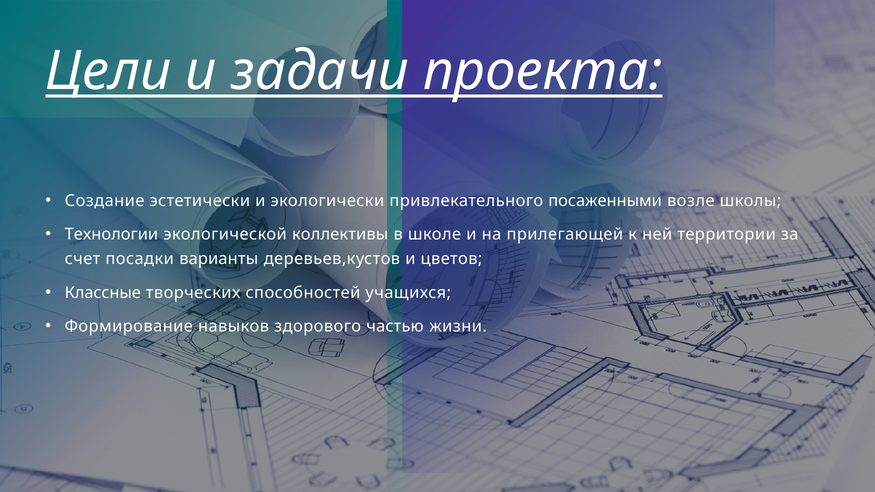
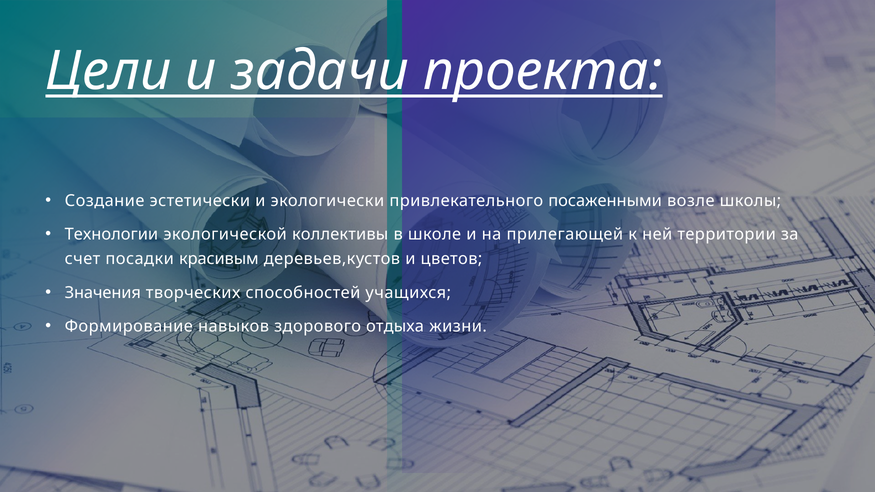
варианты: варианты -> красивым
Классные: Классные -> Значения
частью: частью -> отдыха
